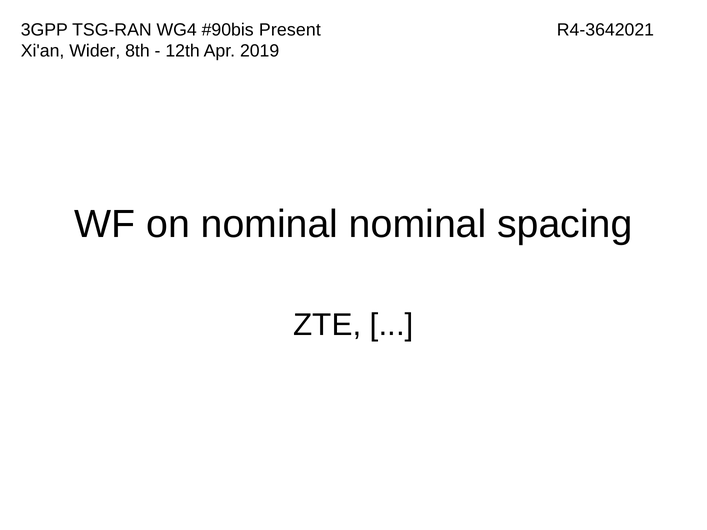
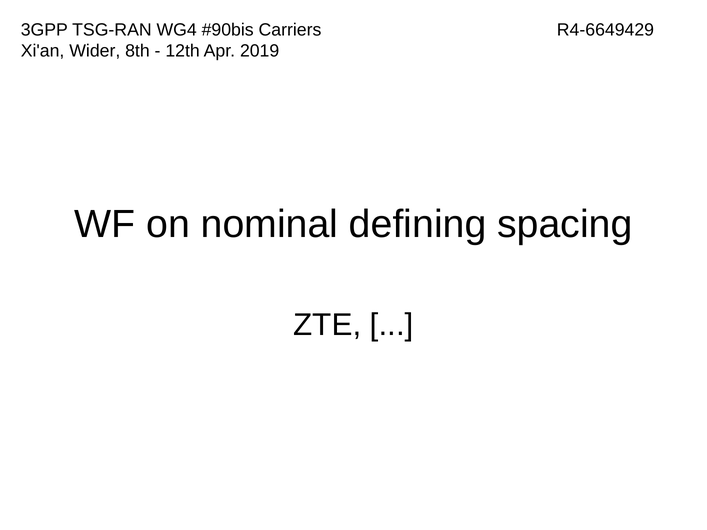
Present: Present -> Carriers
R4-3642021: R4-3642021 -> R4-6649429
nominal nominal: nominal -> defining
